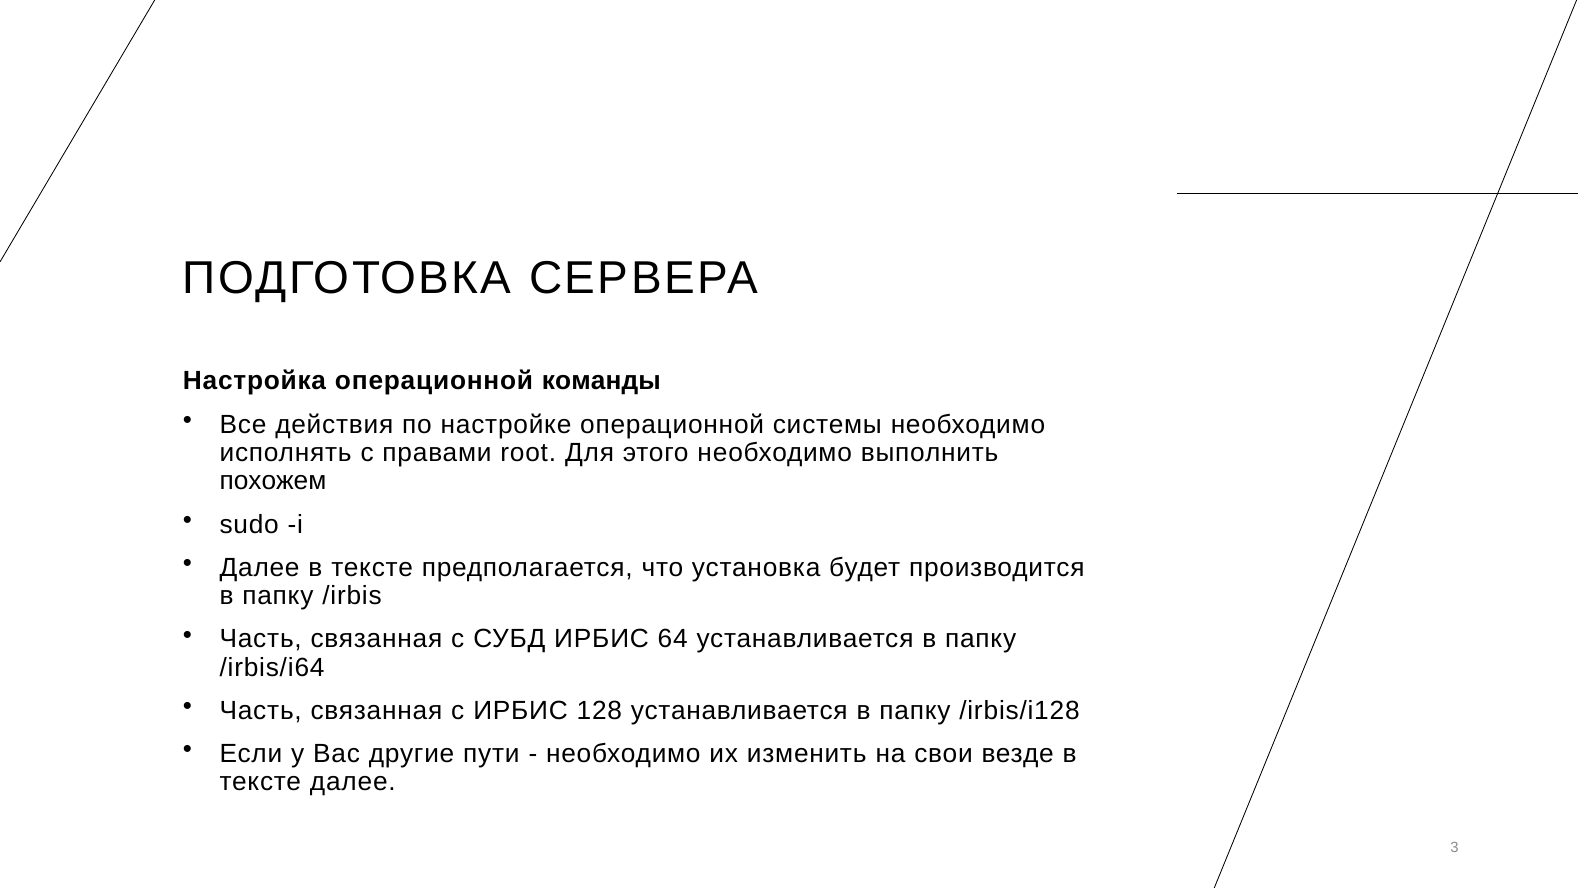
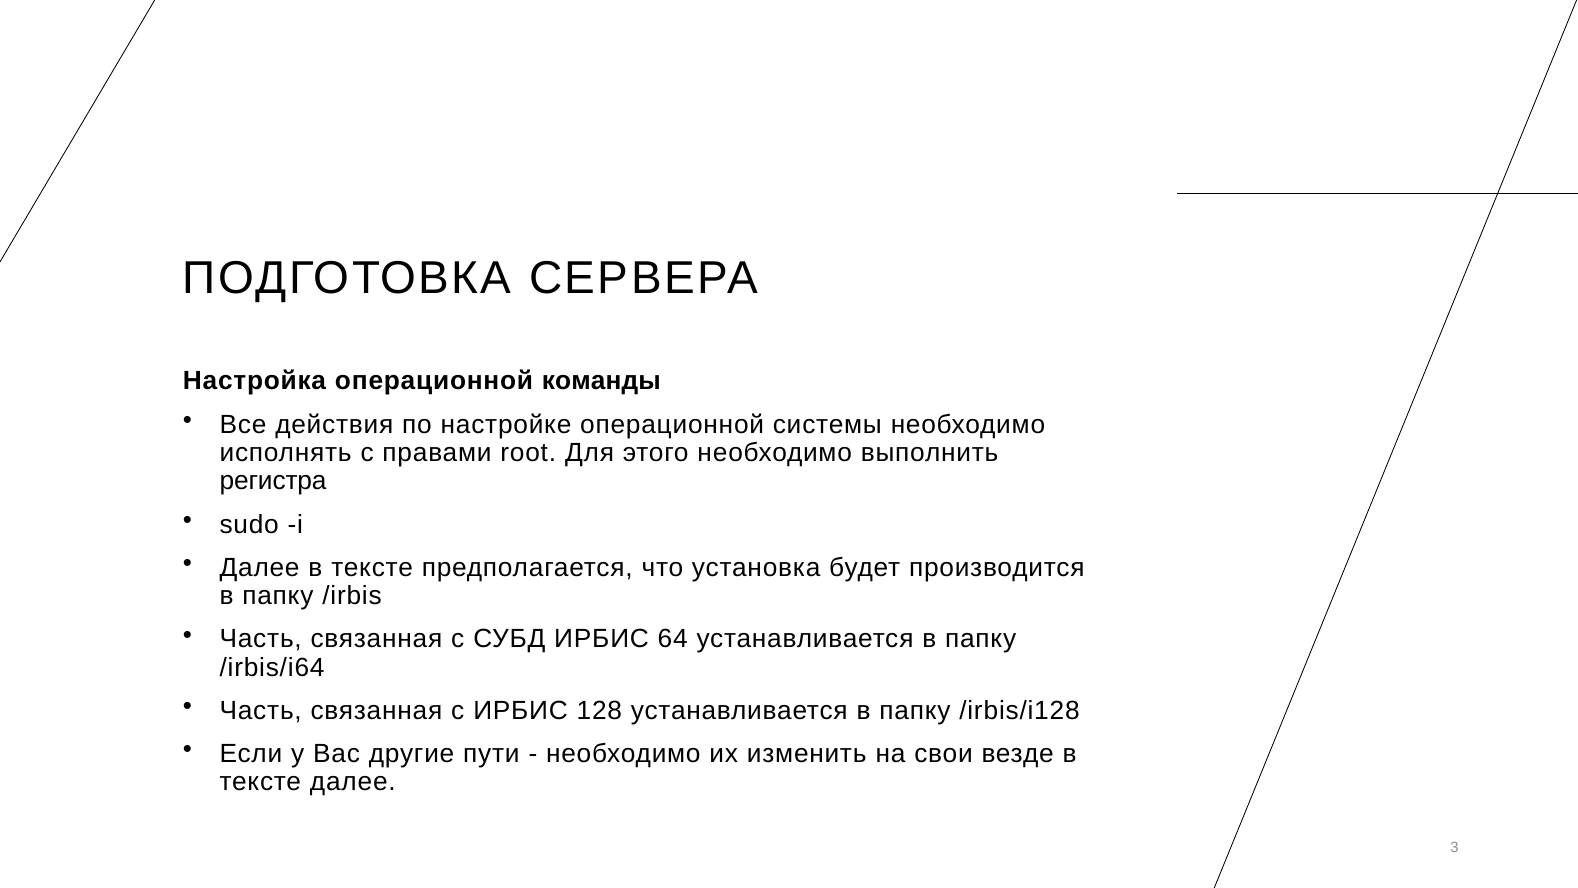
похожем: похожем -> регистра
